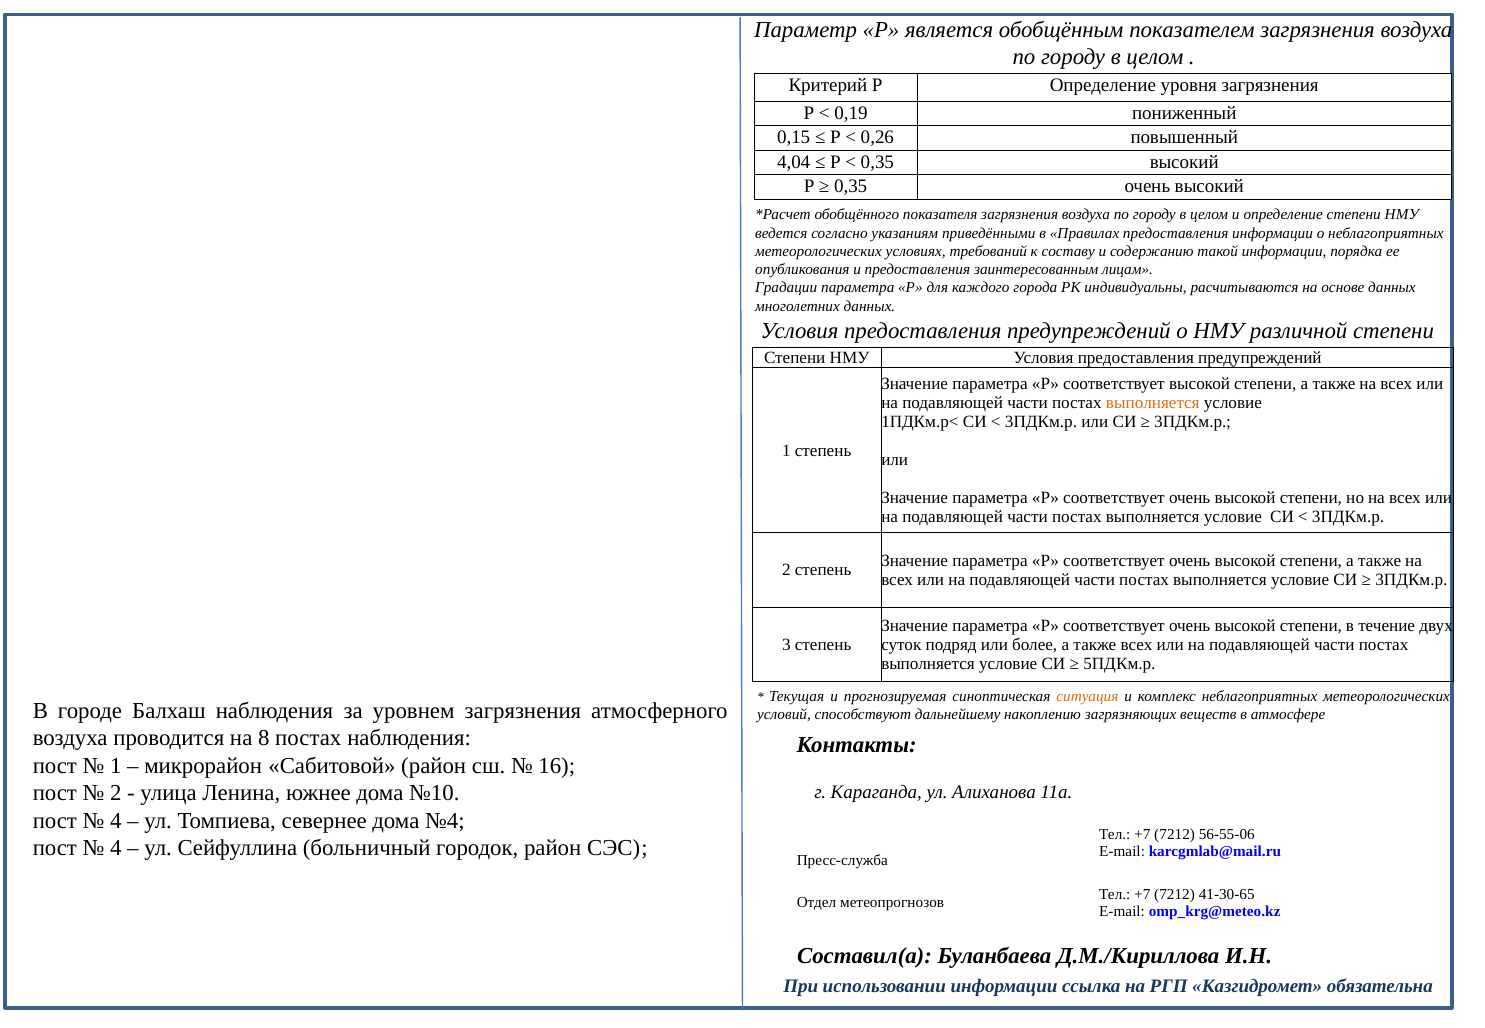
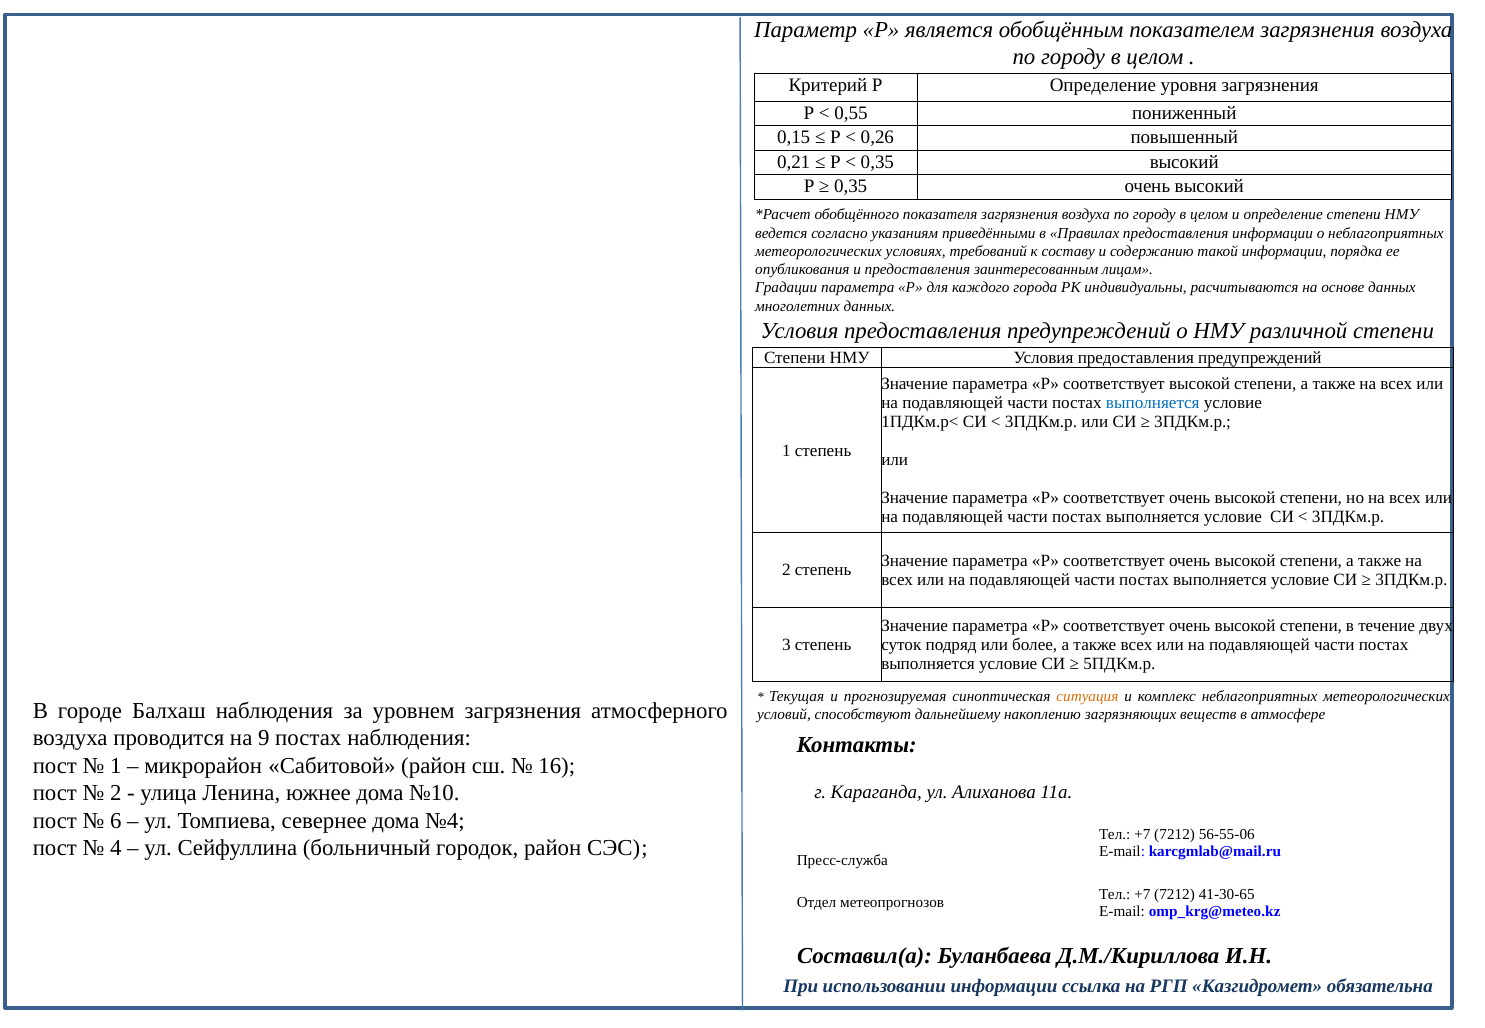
0,19: 0,19 -> 0,55
4,04: 4,04 -> 0,21
выполняется at (1153, 403) colour: orange -> blue
8: 8 -> 9
4 at (116, 821): 4 -> 6
